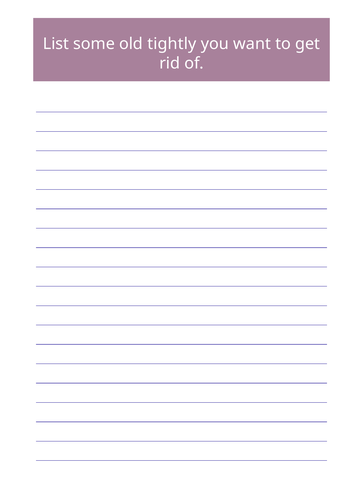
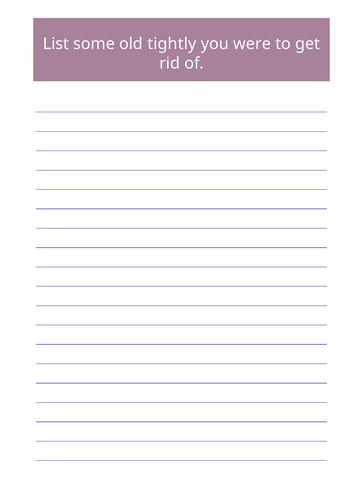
want: want -> were
